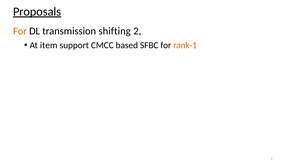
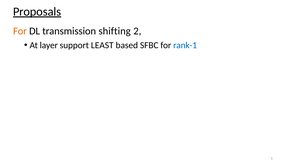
item: item -> layer
CMCC: CMCC -> LEAST
rank-1 colour: orange -> blue
